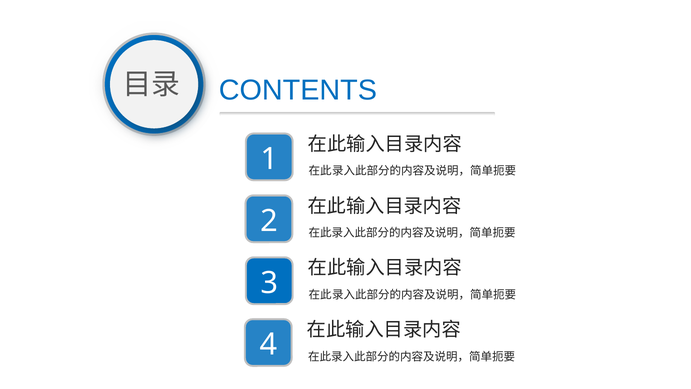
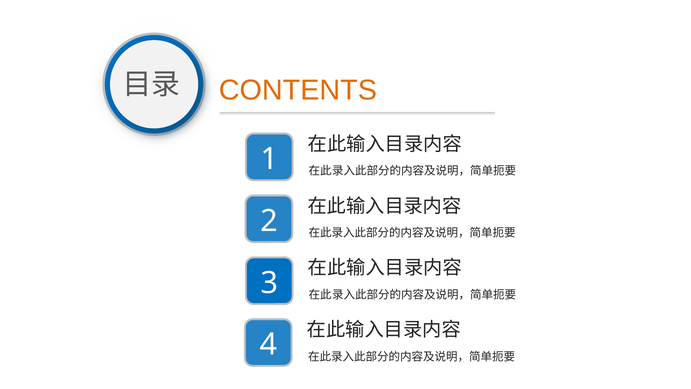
CONTENTS colour: blue -> orange
